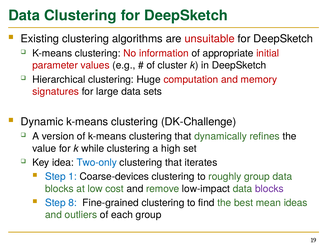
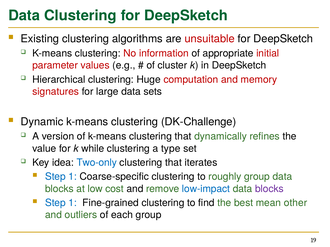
high: high -> type
Coarse-devices: Coarse-devices -> Coarse-specific
low-impact colour: black -> blue
8 at (73, 203): 8 -> 1
ideas: ideas -> other
